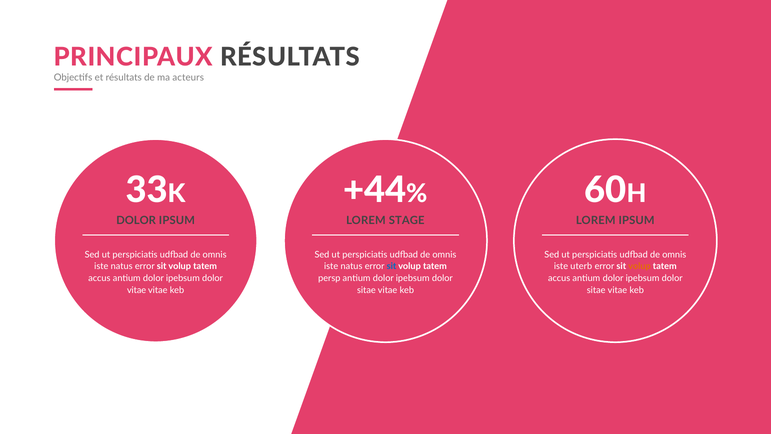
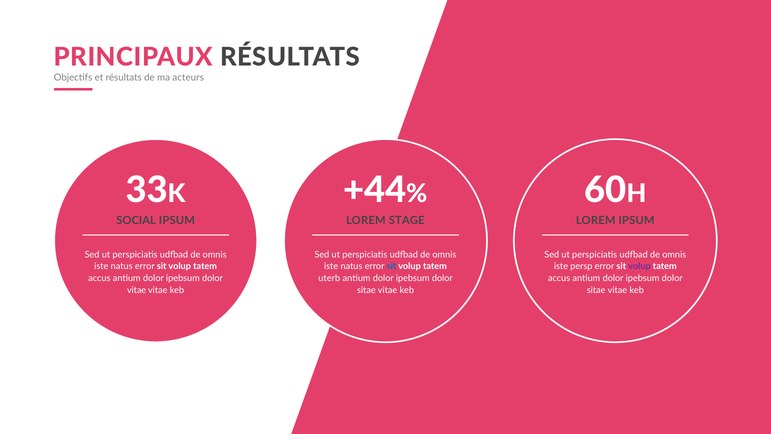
DOLOR at (136, 220): DOLOR -> SOCIAL
uterb: uterb -> persp
volup at (639, 266) colour: orange -> purple
persp: persp -> uterb
